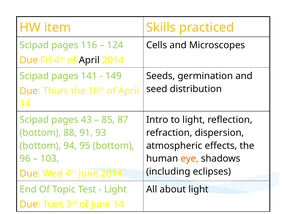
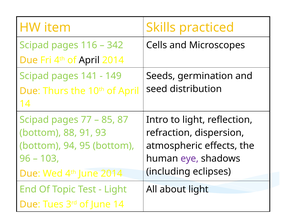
124: 124 -> 342
43: 43 -> 77
eye colour: orange -> purple
